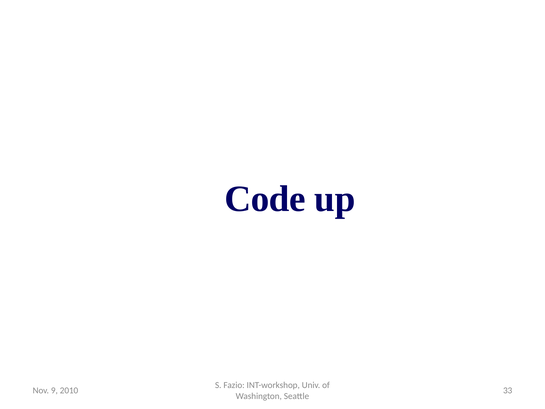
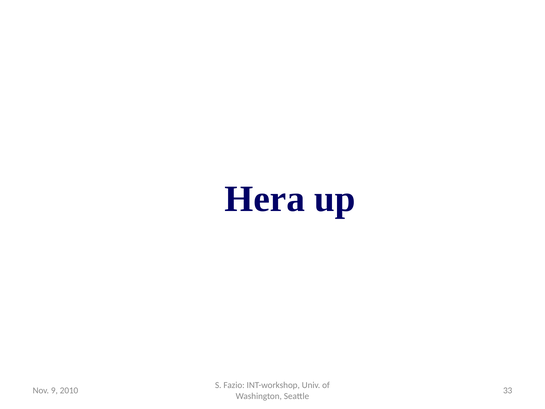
Code: Code -> Hera
